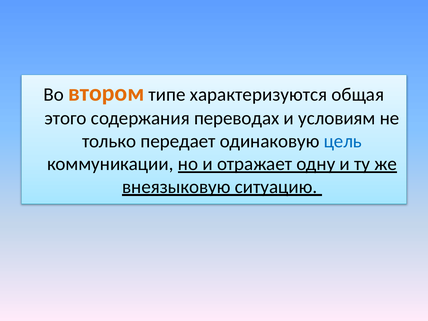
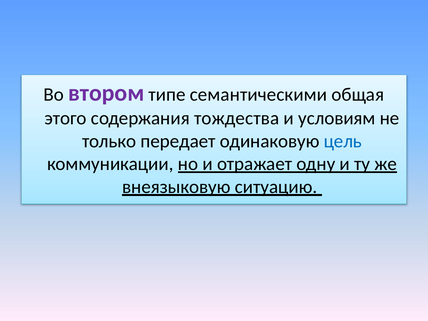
втором colour: orange -> purple
характеризуются: характеризуются -> семантическими
переводах: переводах -> тождества
